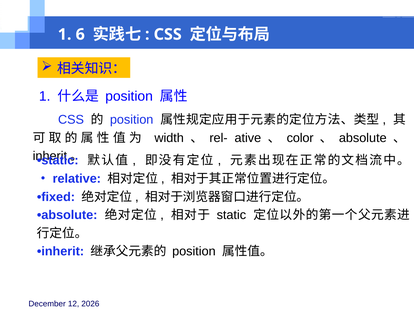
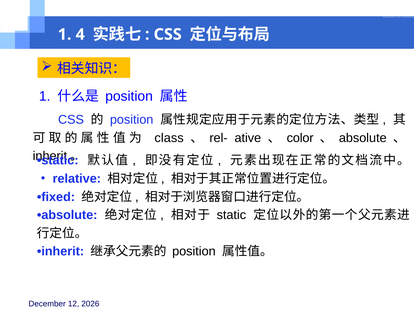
6: 6 -> 4
width: width -> class
